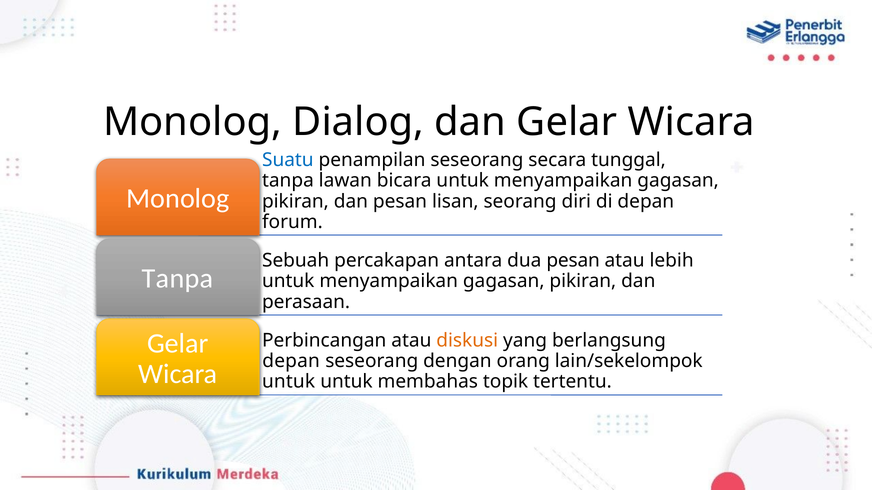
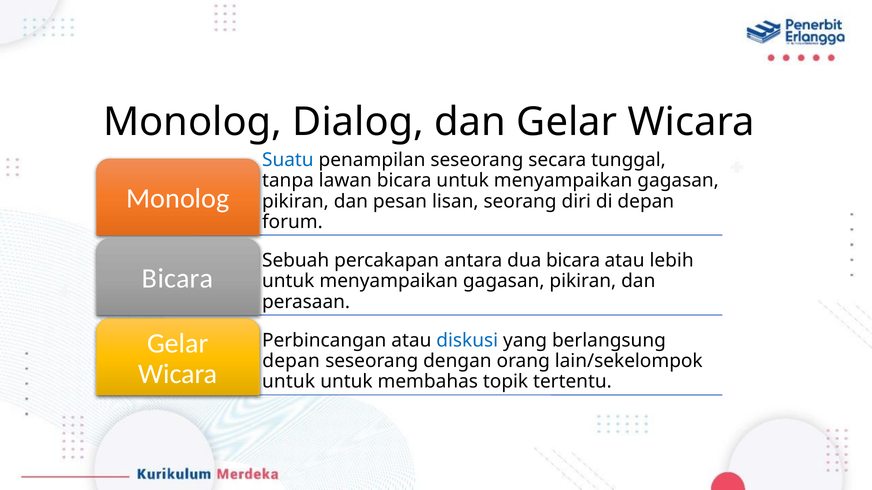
dua pesan: pesan -> bicara
Tanpa at (178, 279): Tanpa -> Bicara
diskusi colour: orange -> blue
